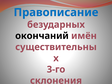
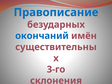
окончаний colour: black -> blue
